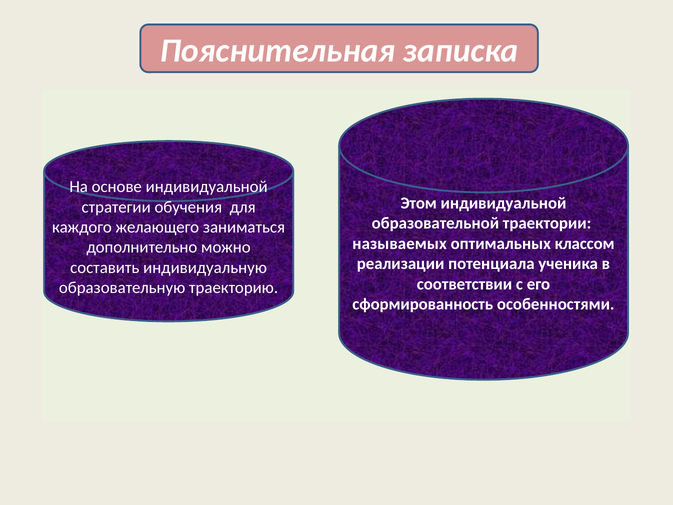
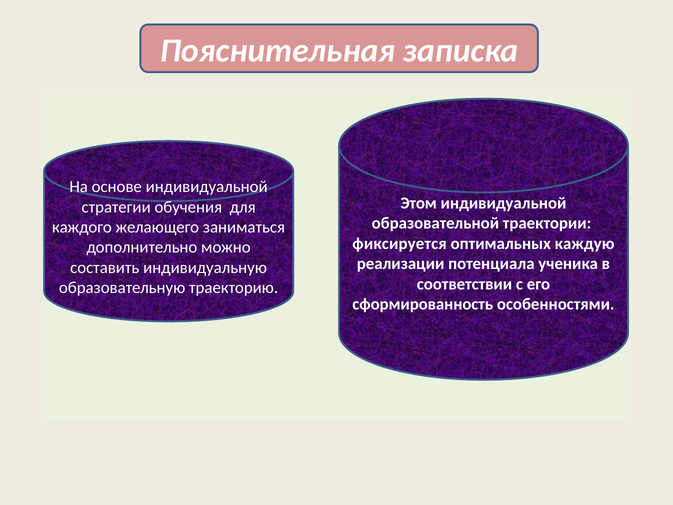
называемых: называемых -> фиксируется
классом: классом -> каждую
